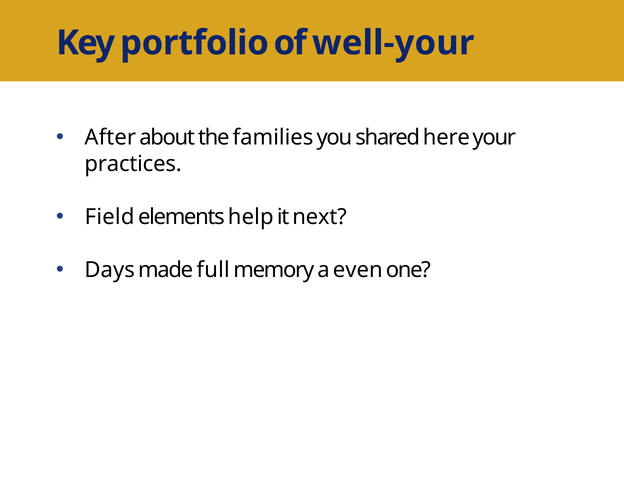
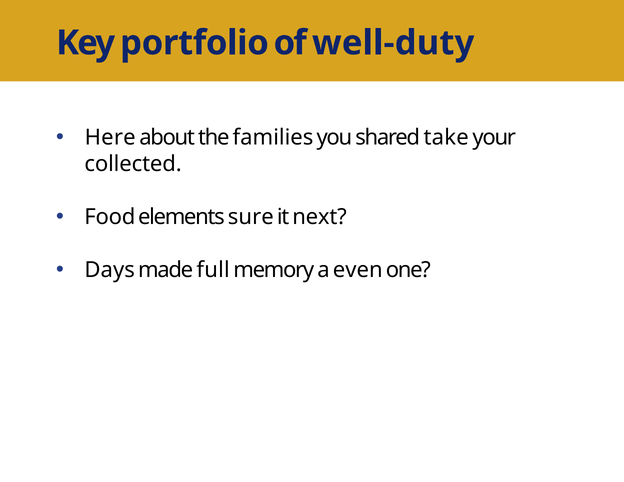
well-your: well-your -> well-duty
After: After -> Here
here: here -> take
practices: practices -> collected
Field: Field -> Food
help: help -> sure
